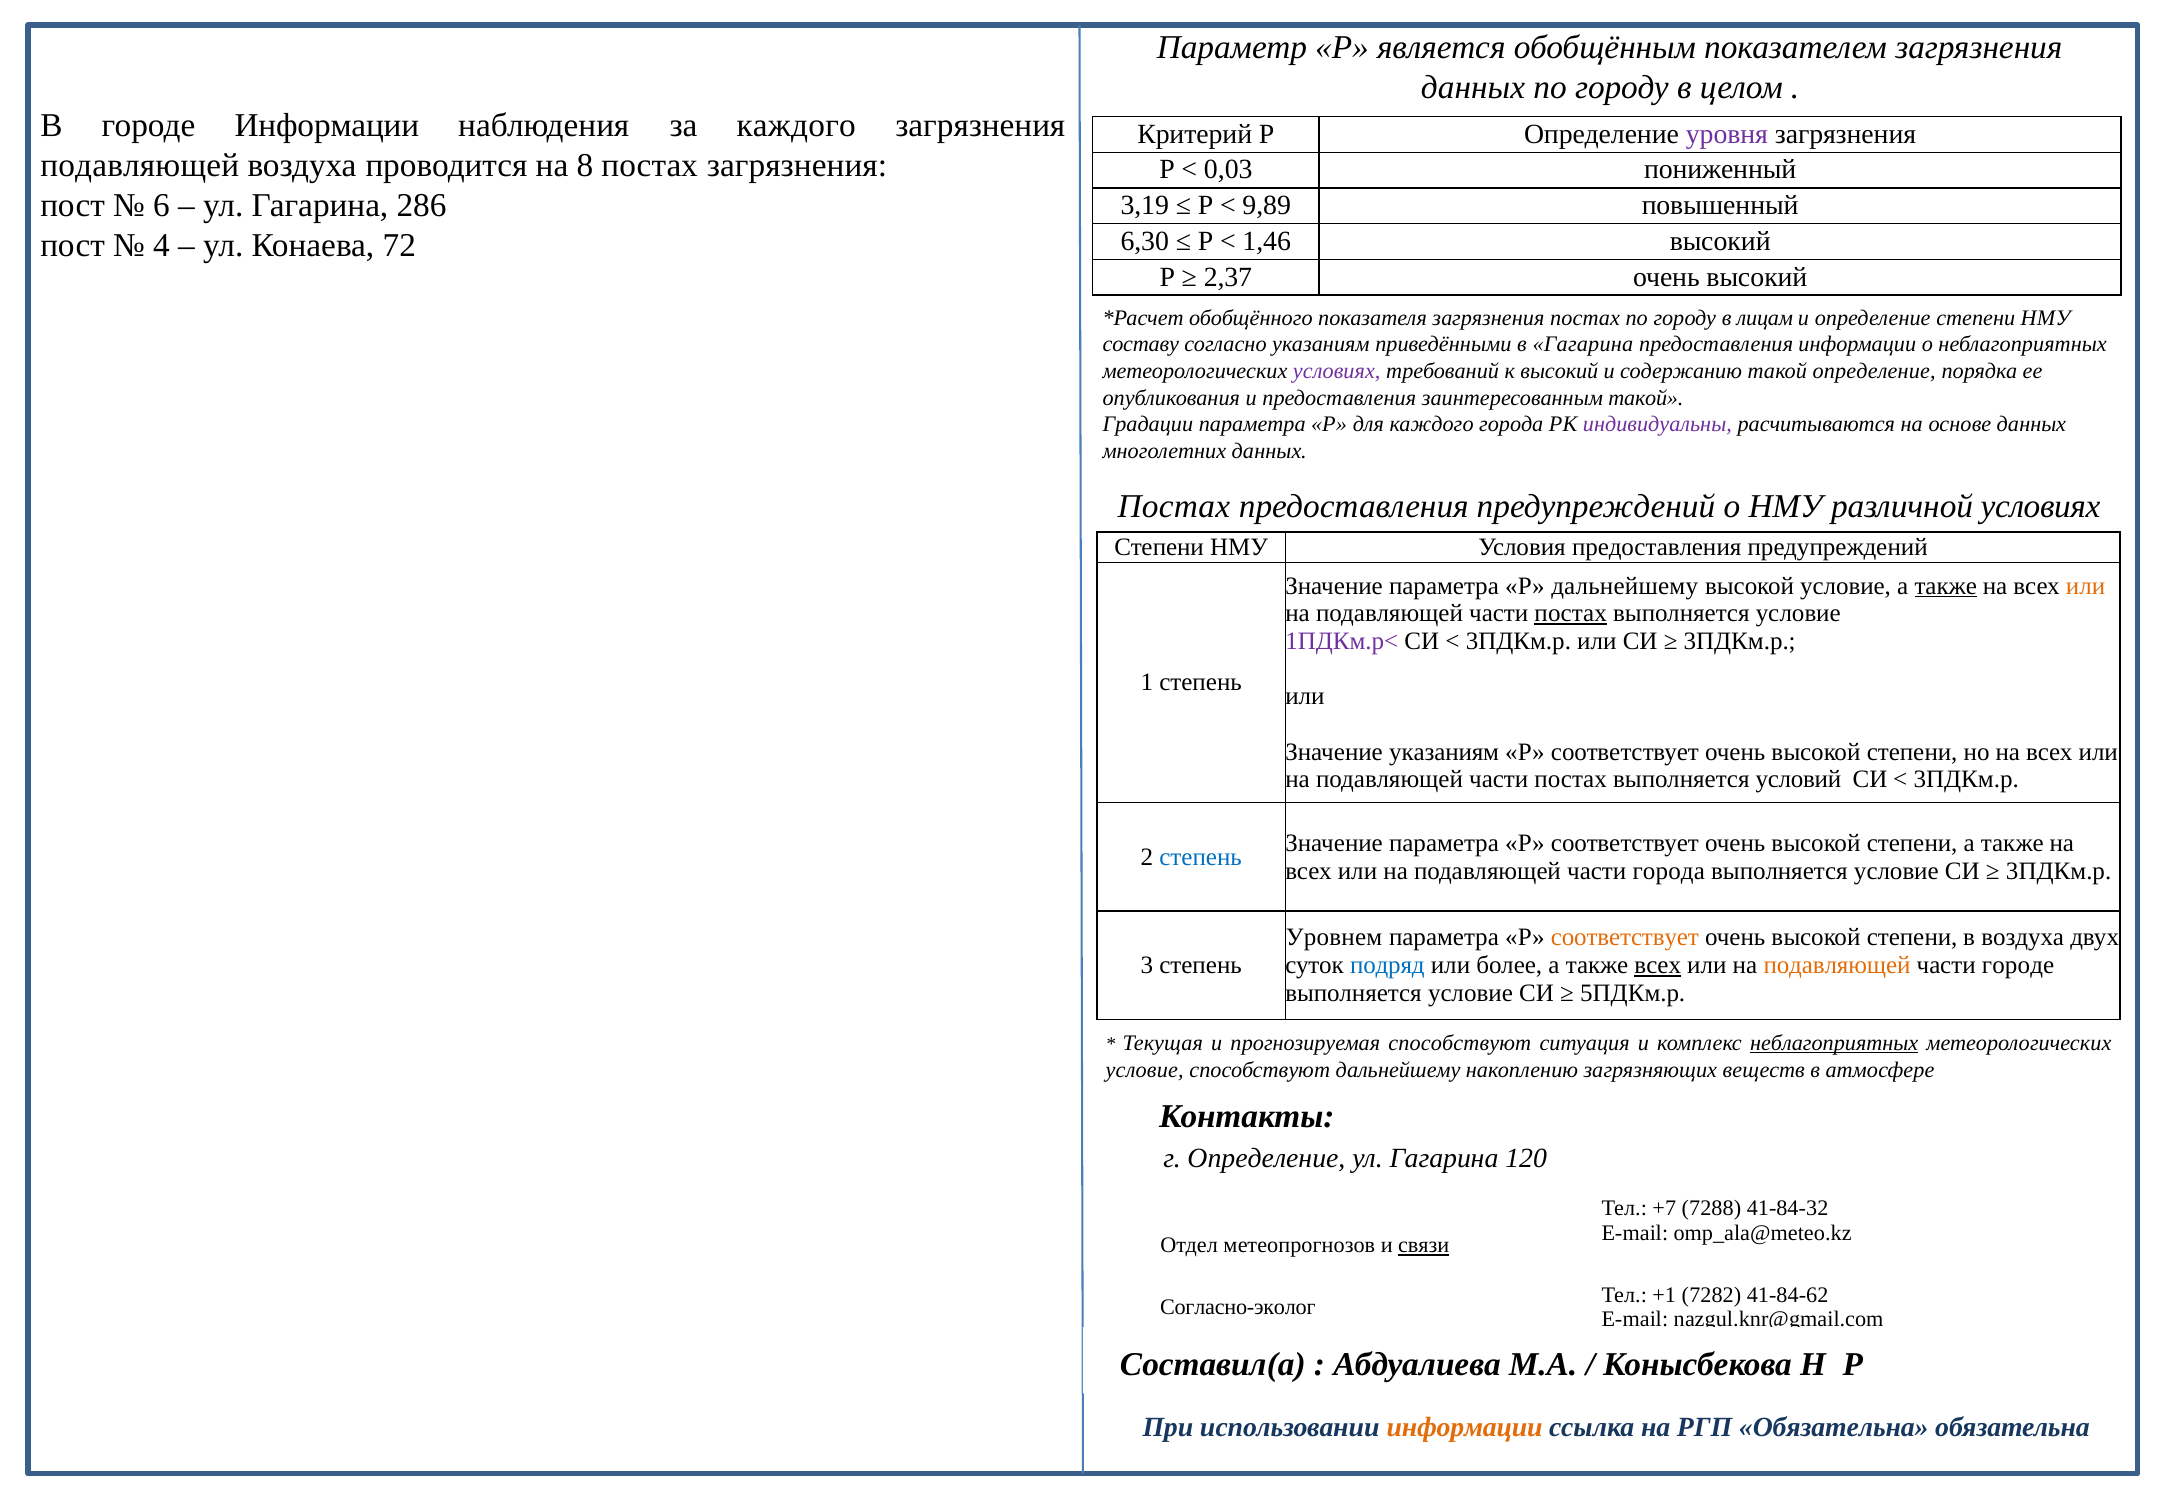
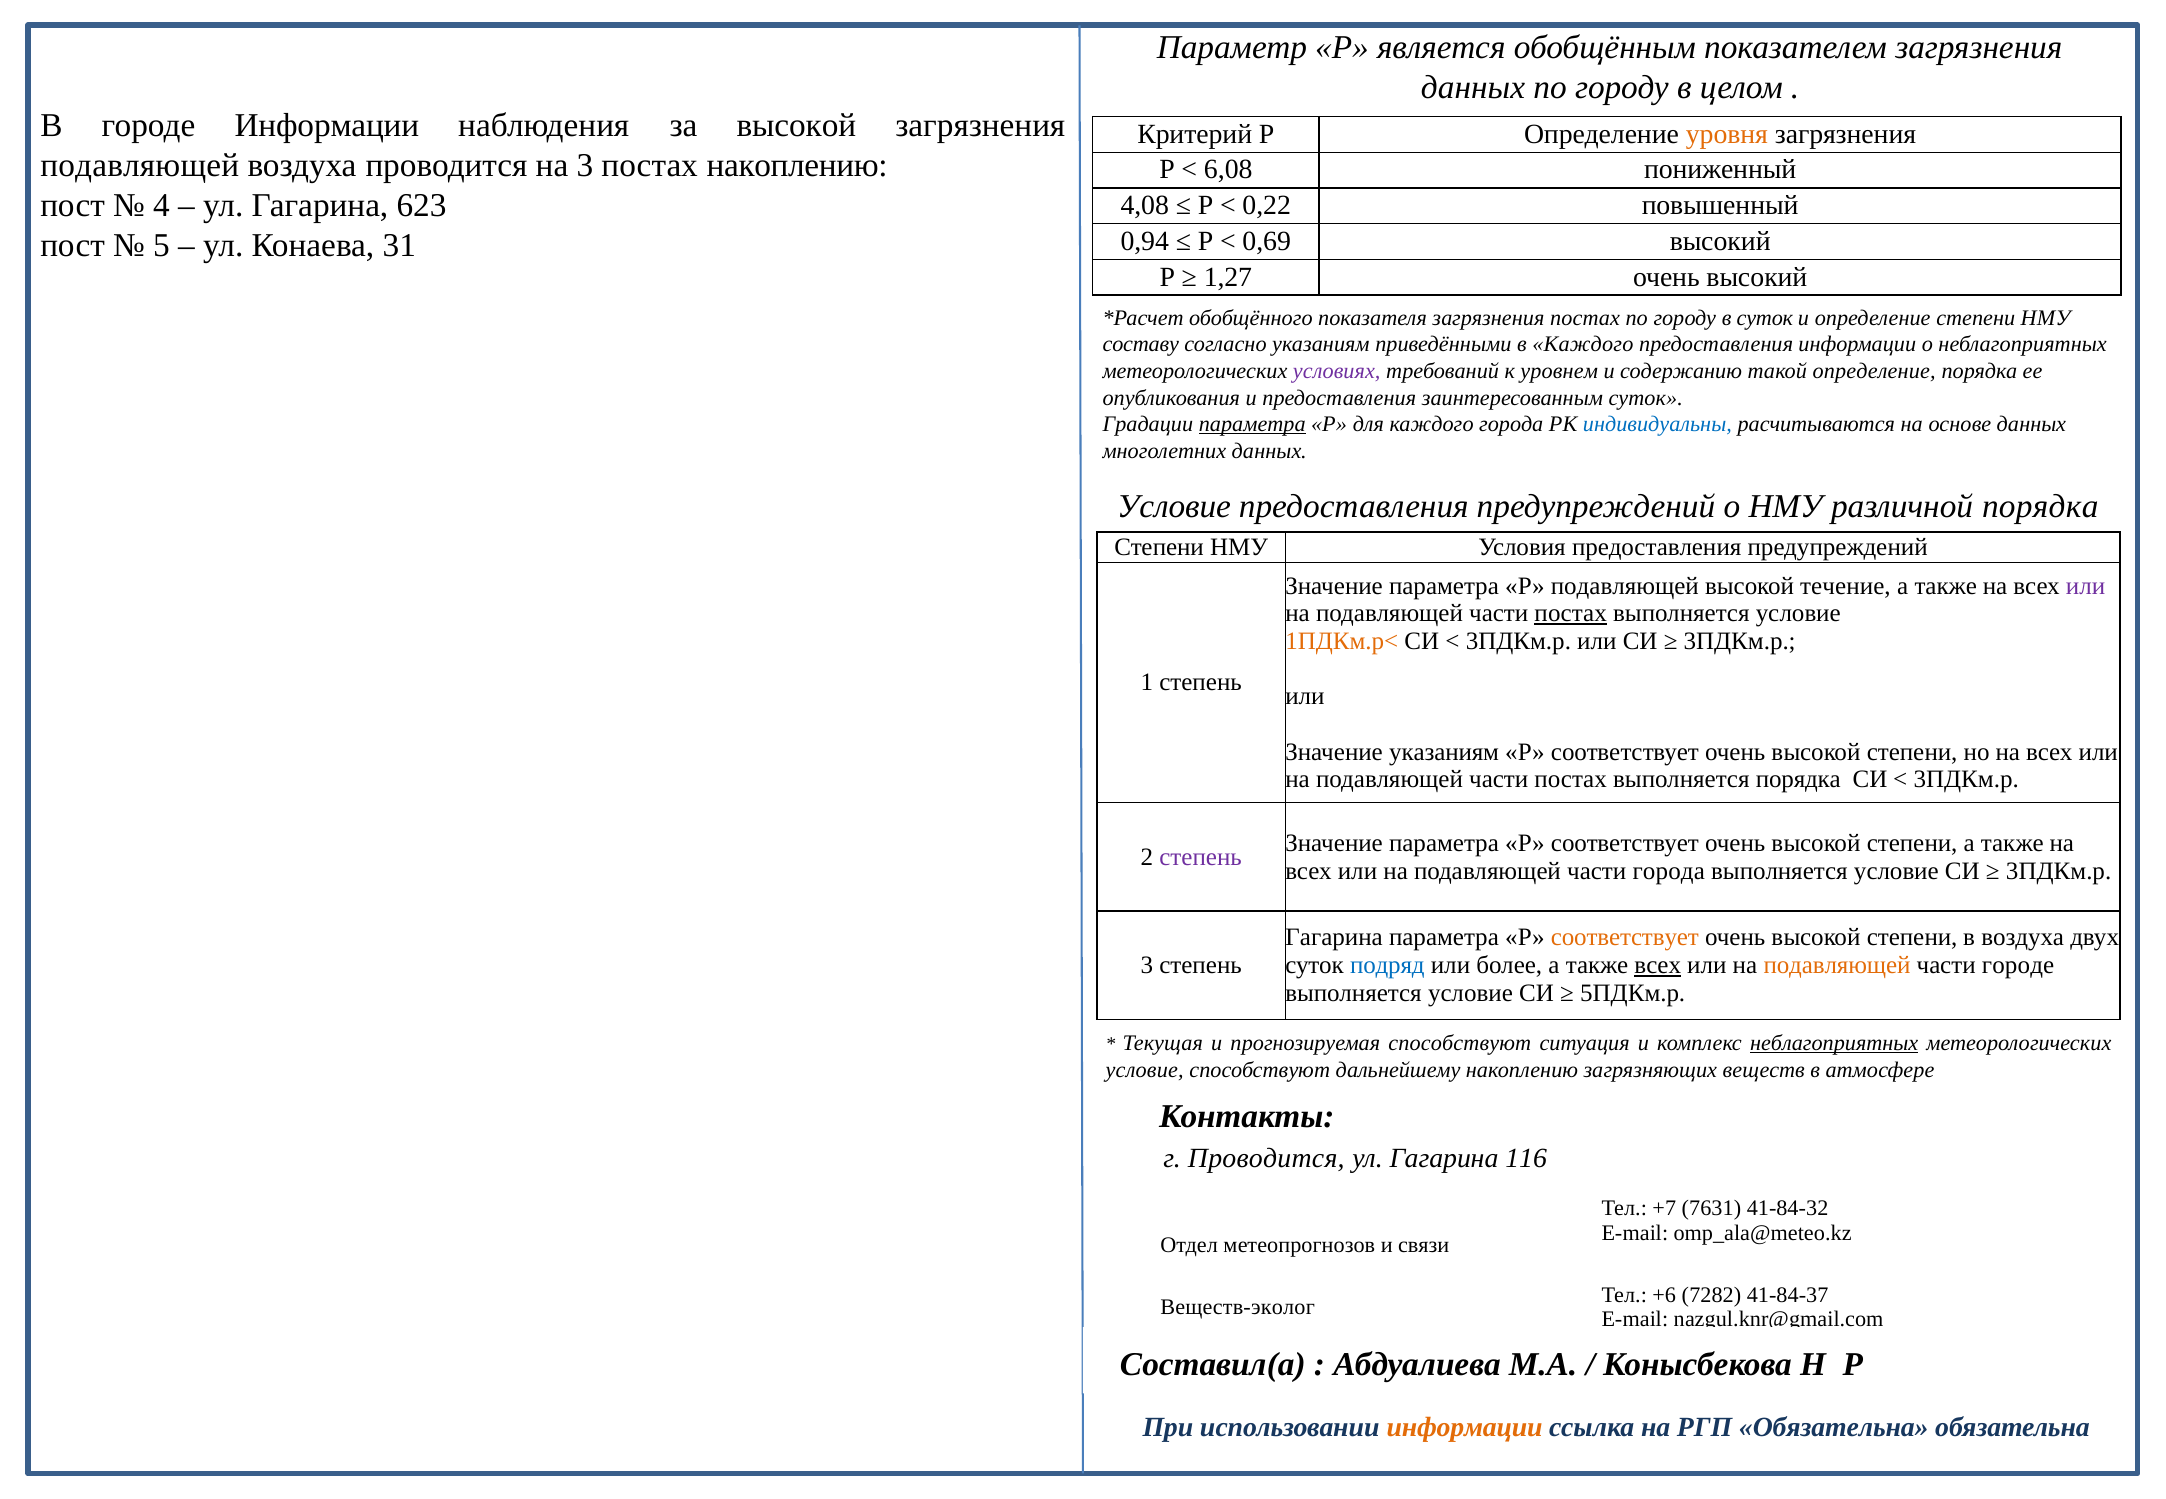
за каждого: каждого -> высокой
уровня colour: purple -> orange
на 8: 8 -> 3
постах загрязнения: загрязнения -> накоплению
0,03: 0,03 -> 6,08
6: 6 -> 4
286: 286 -> 623
3,19: 3,19 -> 4,08
9,89: 9,89 -> 0,22
6,30: 6,30 -> 0,94
1,46: 1,46 -> 0,69
4: 4 -> 5
72: 72 -> 31
2,37: 2,37 -> 1,27
в лицам: лицам -> суток
в Гагарина: Гагарина -> Каждого
к высокий: высокий -> уровнем
заинтересованным такой: такой -> суток
параметра at (1252, 424) underline: none -> present
индивидуальны colour: purple -> blue
Постах at (1174, 507): Постах -> Условие
различной условиях: условиях -> порядка
Р дальнейшему: дальнейшему -> подавляющей
высокой условие: условие -> течение
также at (1946, 586) underline: present -> none
или at (2086, 586) colour: orange -> purple
1ПДКм.р< colour: purple -> orange
выполняется условий: условий -> порядка
степень at (1201, 857) colour: blue -> purple
Уровнем at (1334, 938): Уровнем -> Гагарина
г Определение: Определение -> Проводится
120: 120 -> 116
7288: 7288 -> 7631
связи underline: present -> none
+1: +1 -> +6
41-84-62: 41-84-62 -> 41-84-37
Согласно-эколог: Согласно-эколог -> Веществ-эколог
